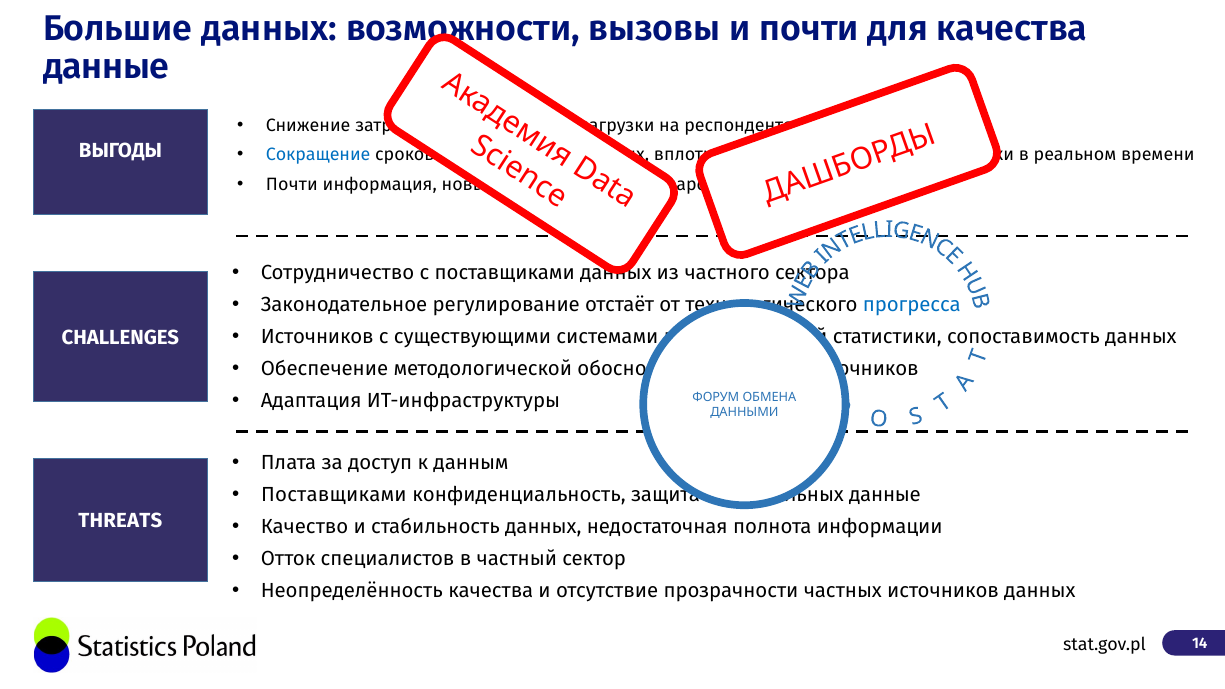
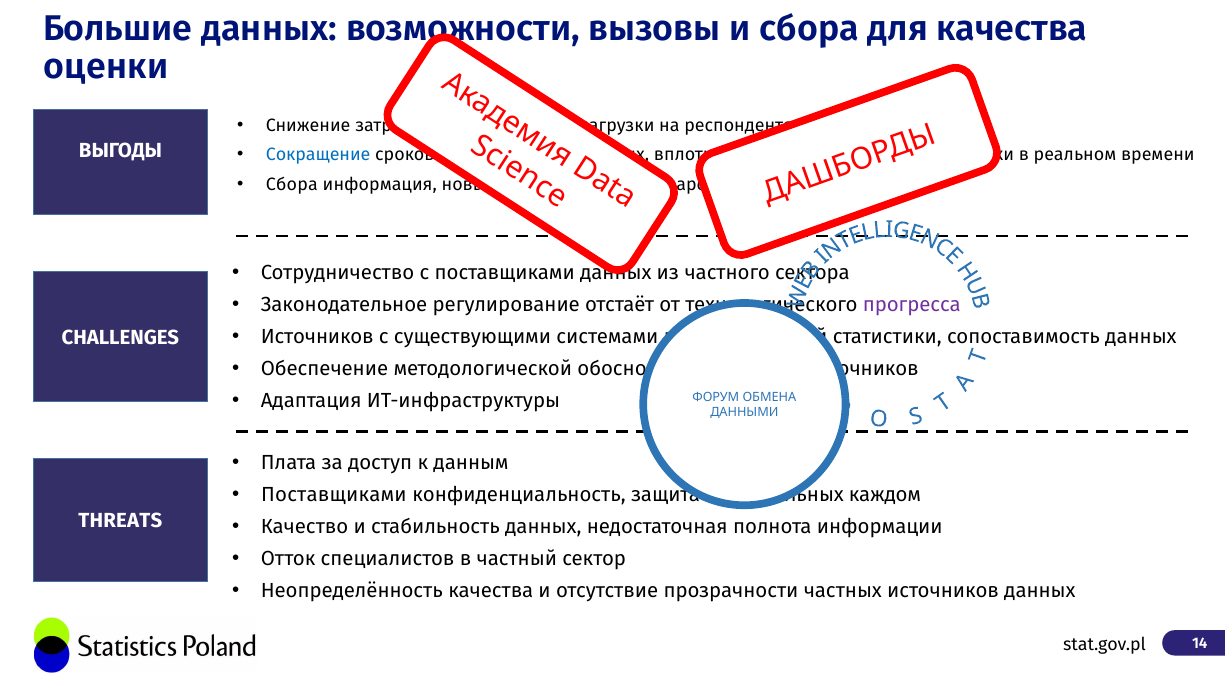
и почти: почти -> сбора
данные at (106, 67): данные -> оценки
Почти at (292, 184): Почти -> Сбора
прогресса colour: blue -> purple
данные at (885, 495): данные -> каждом
